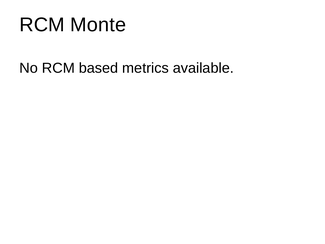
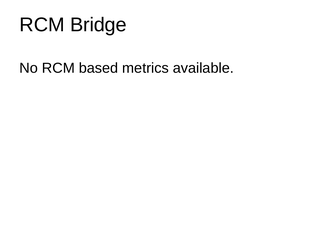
Monte: Monte -> Bridge
